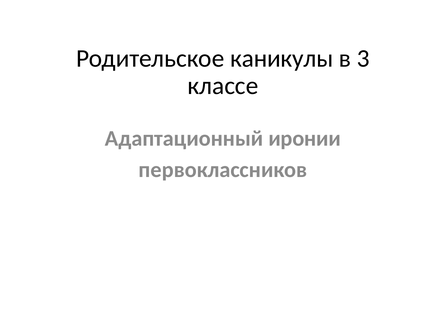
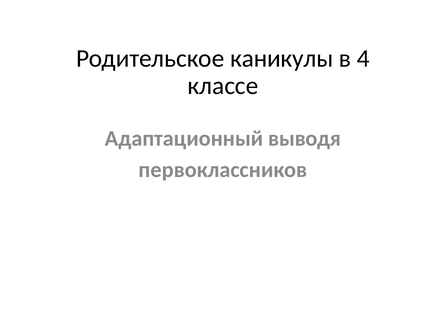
3: 3 -> 4
иронии: иронии -> выводя
